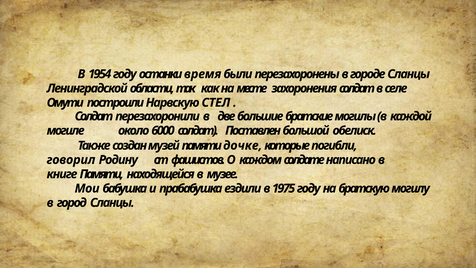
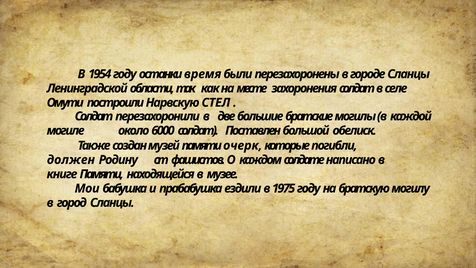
дочке: дочке -> очерк
говорил: говорил -> должен
